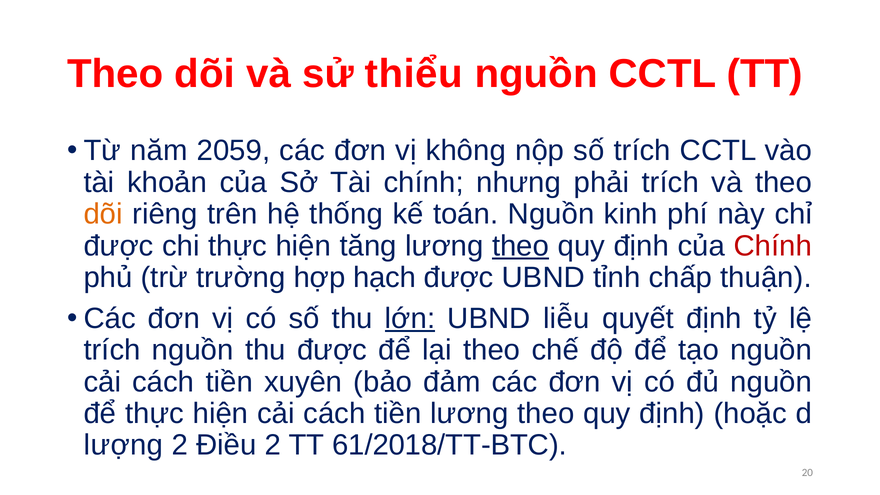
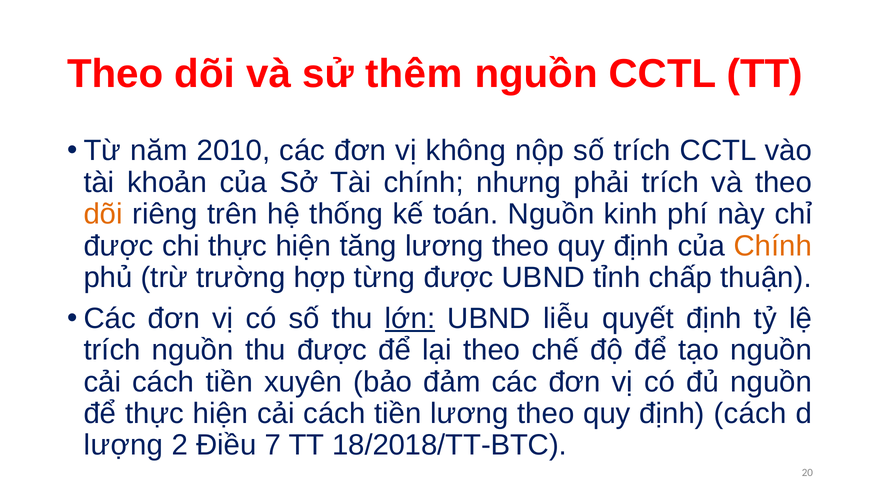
thiểu: thiểu -> thêm
2059: 2059 -> 2010
theo at (521, 246) underline: present -> none
Chính at (773, 246) colour: red -> orange
hạch: hạch -> từng
định hoặc: hoặc -> cách
Điều 2: 2 -> 7
61/2018/TT-BTC: 61/2018/TT-BTC -> 18/2018/TT-BTC
